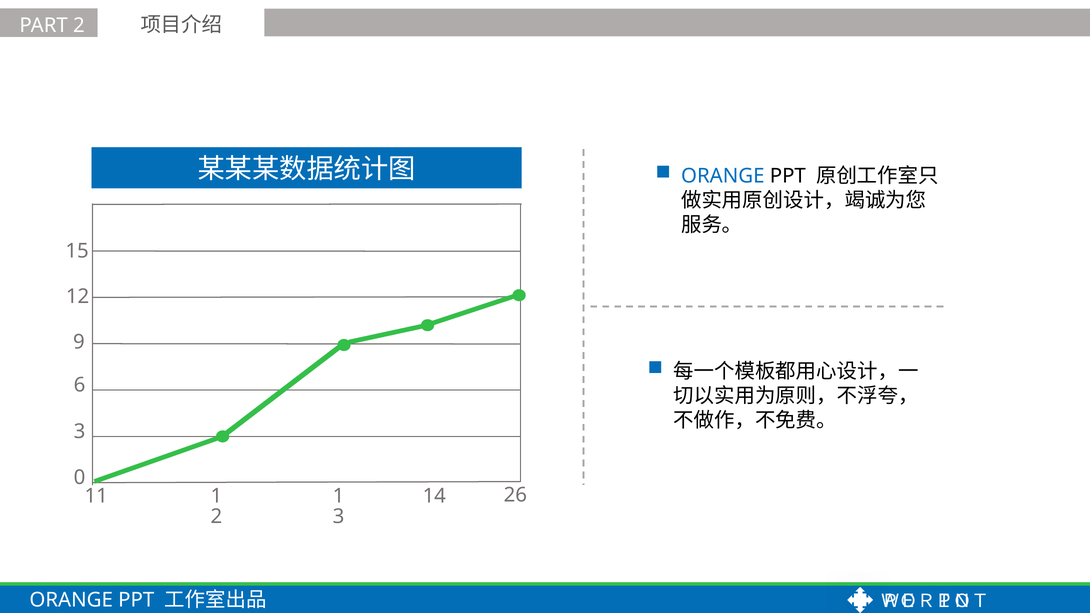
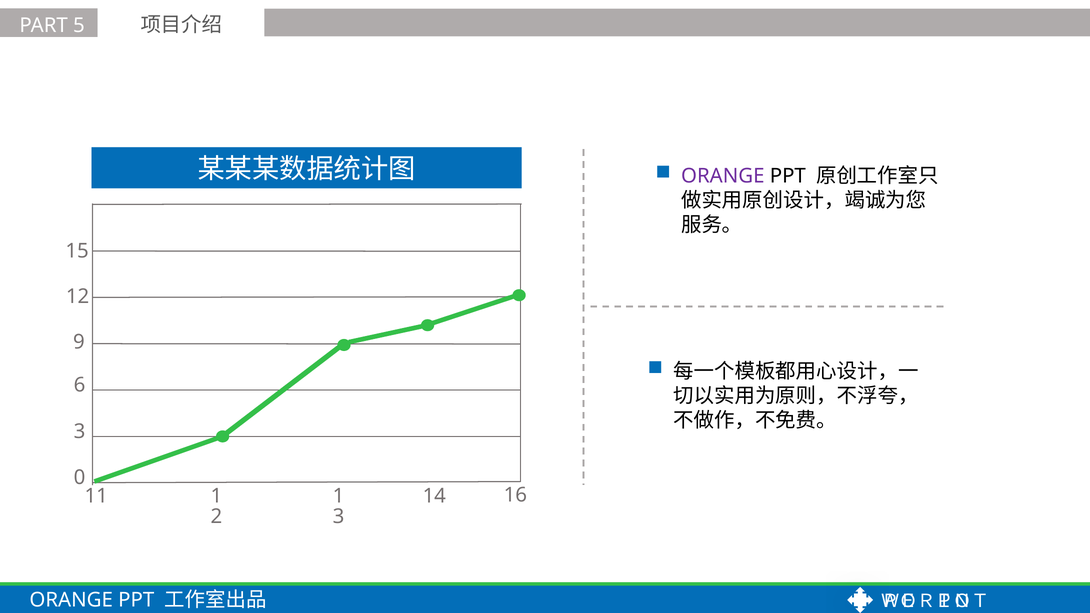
PART 2: 2 -> 5
ORANGE at (723, 176) colour: blue -> purple
26: 26 -> 16
